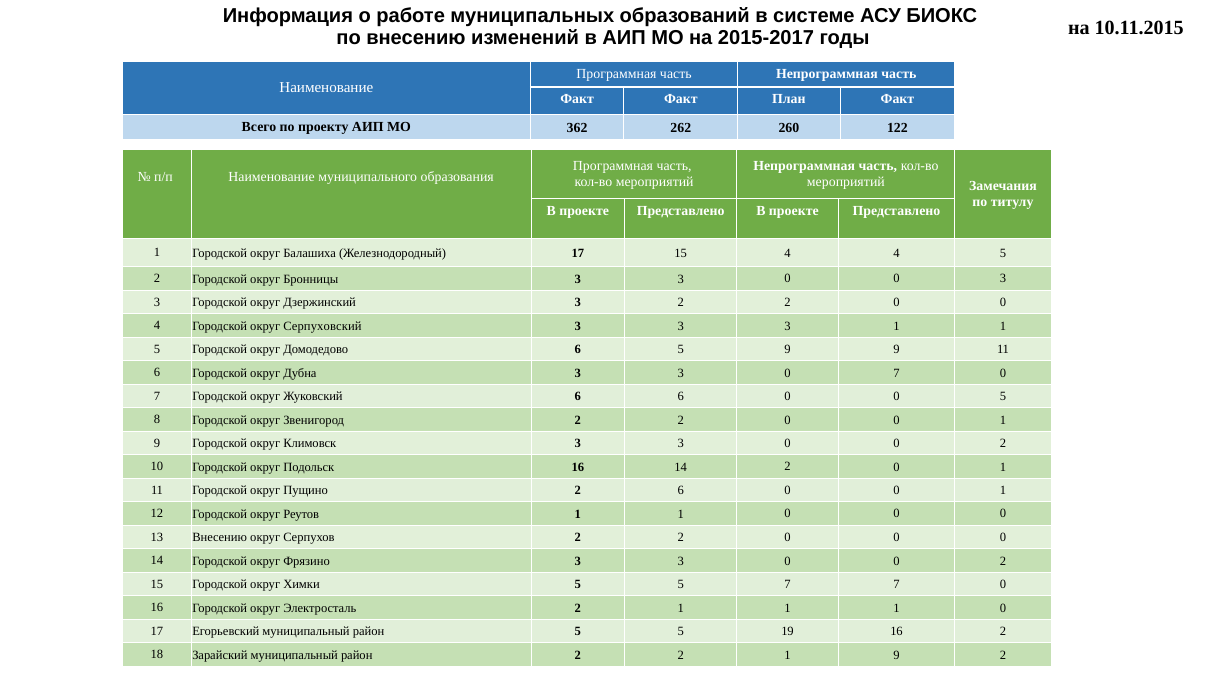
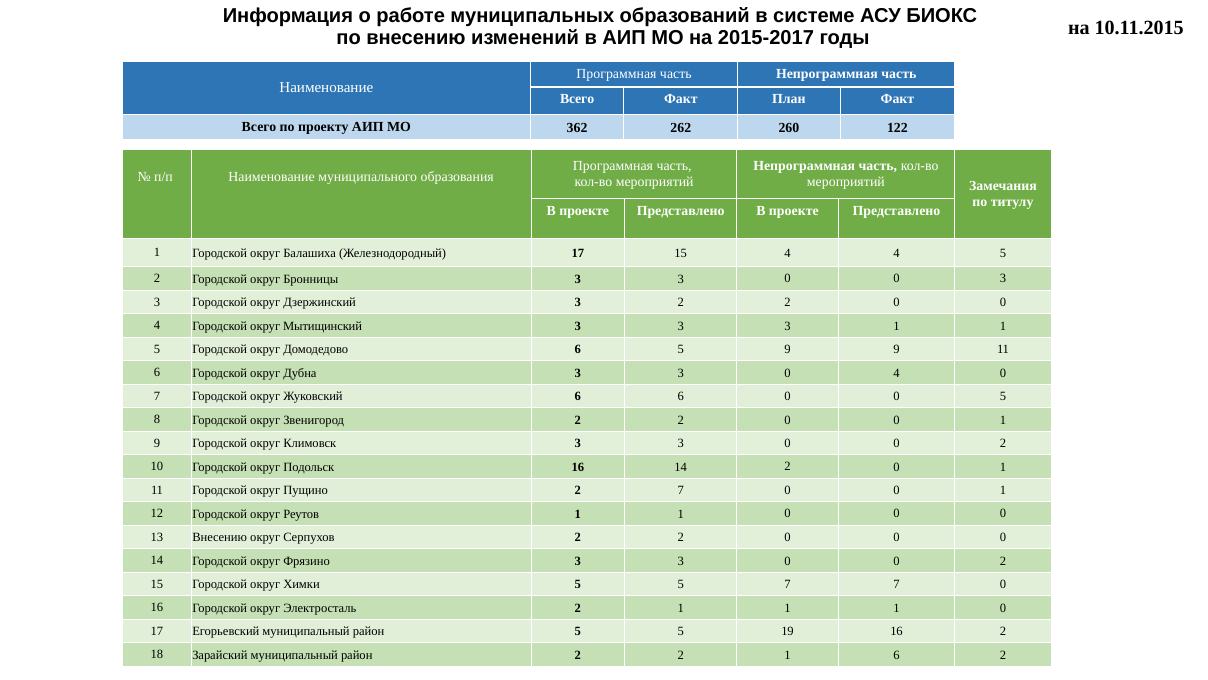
Факт at (577, 99): Факт -> Всего
Серпуховский: Серпуховский -> Мытищинский
3 0 7: 7 -> 4
2 6: 6 -> 7
2 1 9: 9 -> 6
